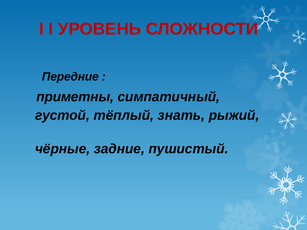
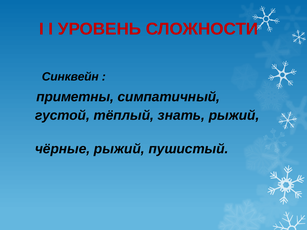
Передние: Передние -> Синквейн
чёрные задние: задние -> рыжий
